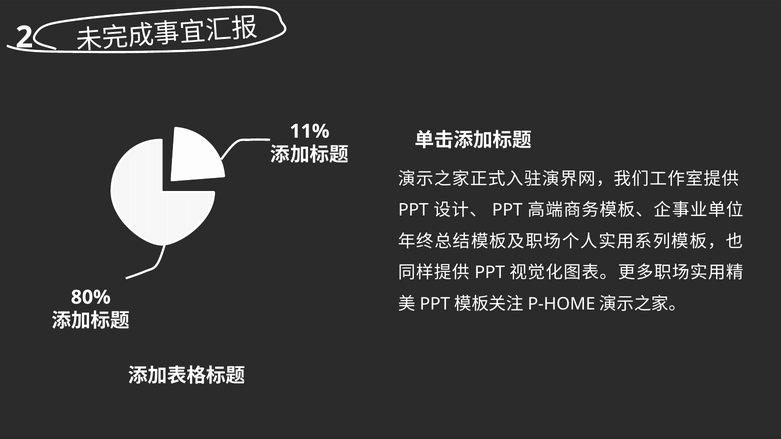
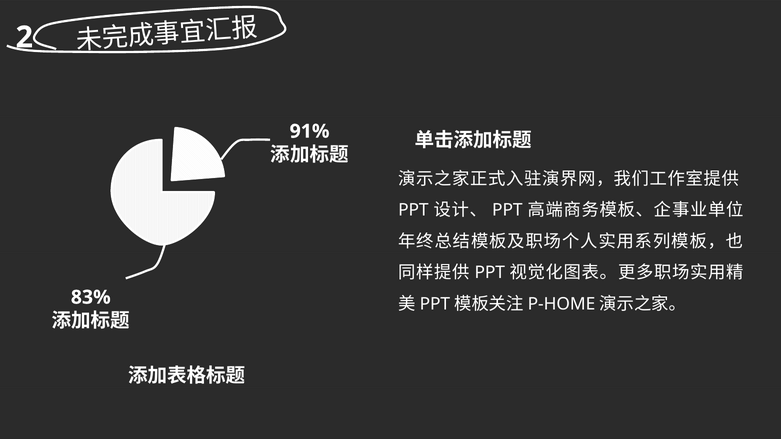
11%: 11% -> 91%
80%: 80% -> 83%
